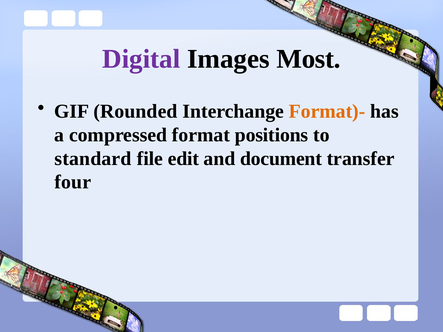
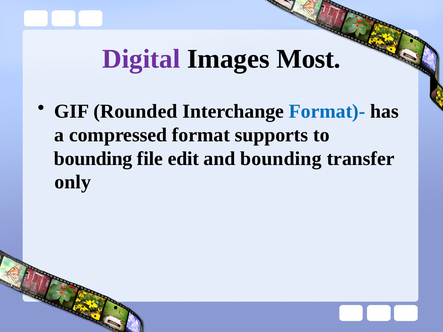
Format)- colour: orange -> blue
positions: positions -> supports
standard at (93, 159): standard -> bounding
and document: document -> bounding
four: four -> only
